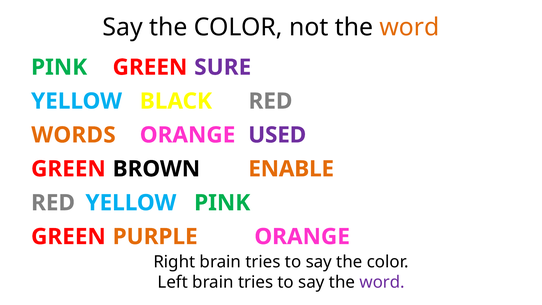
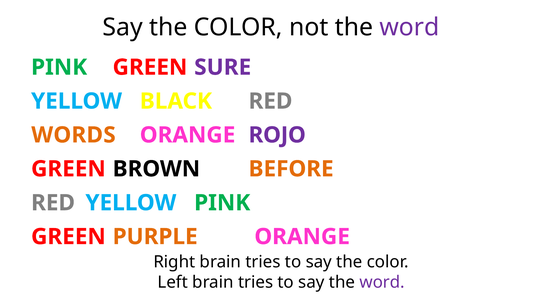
word at (409, 27) colour: orange -> purple
USED: USED -> ROJO
ENABLE: ENABLE -> BEFORE
